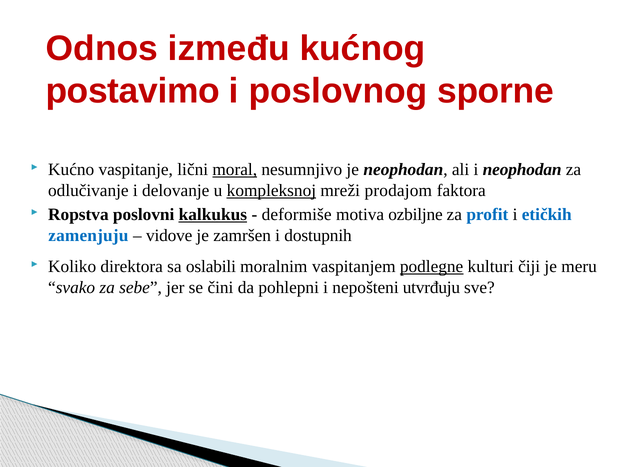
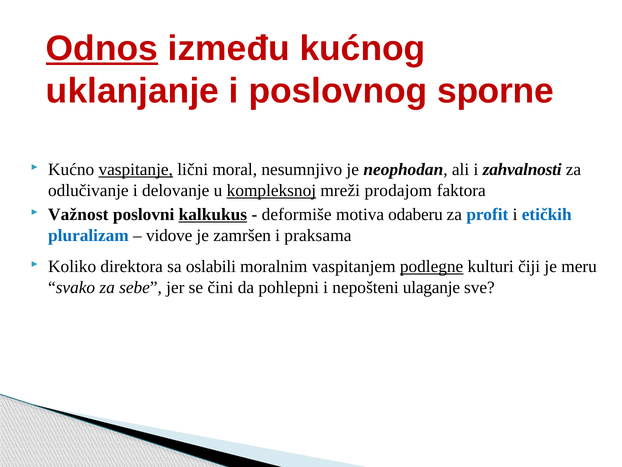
Odnos underline: none -> present
postavimo: postavimo -> uklanjanje
vaspitanje underline: none -> present
moral underline: present -> none
i neophodan: neophodan -> zahvalnosti
Ropstva: Ropstva -> Važnost
ozbiljne: ozbiljne -> odaberu
zamenjuju: zamenjuju -> pluralizam
dostupnih: dostupnih -> praksama
utvrđuju: utvrđuju -> ulaganje
